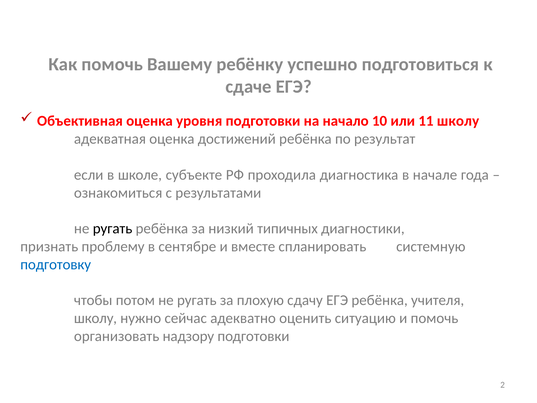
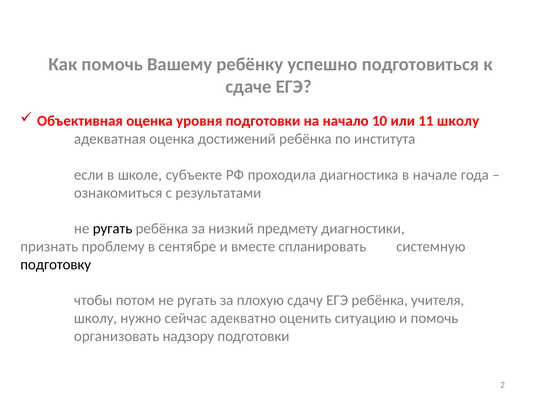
результат: результат -> института
типичных: типичных -> предмету
подготовку colour: blue -> black
